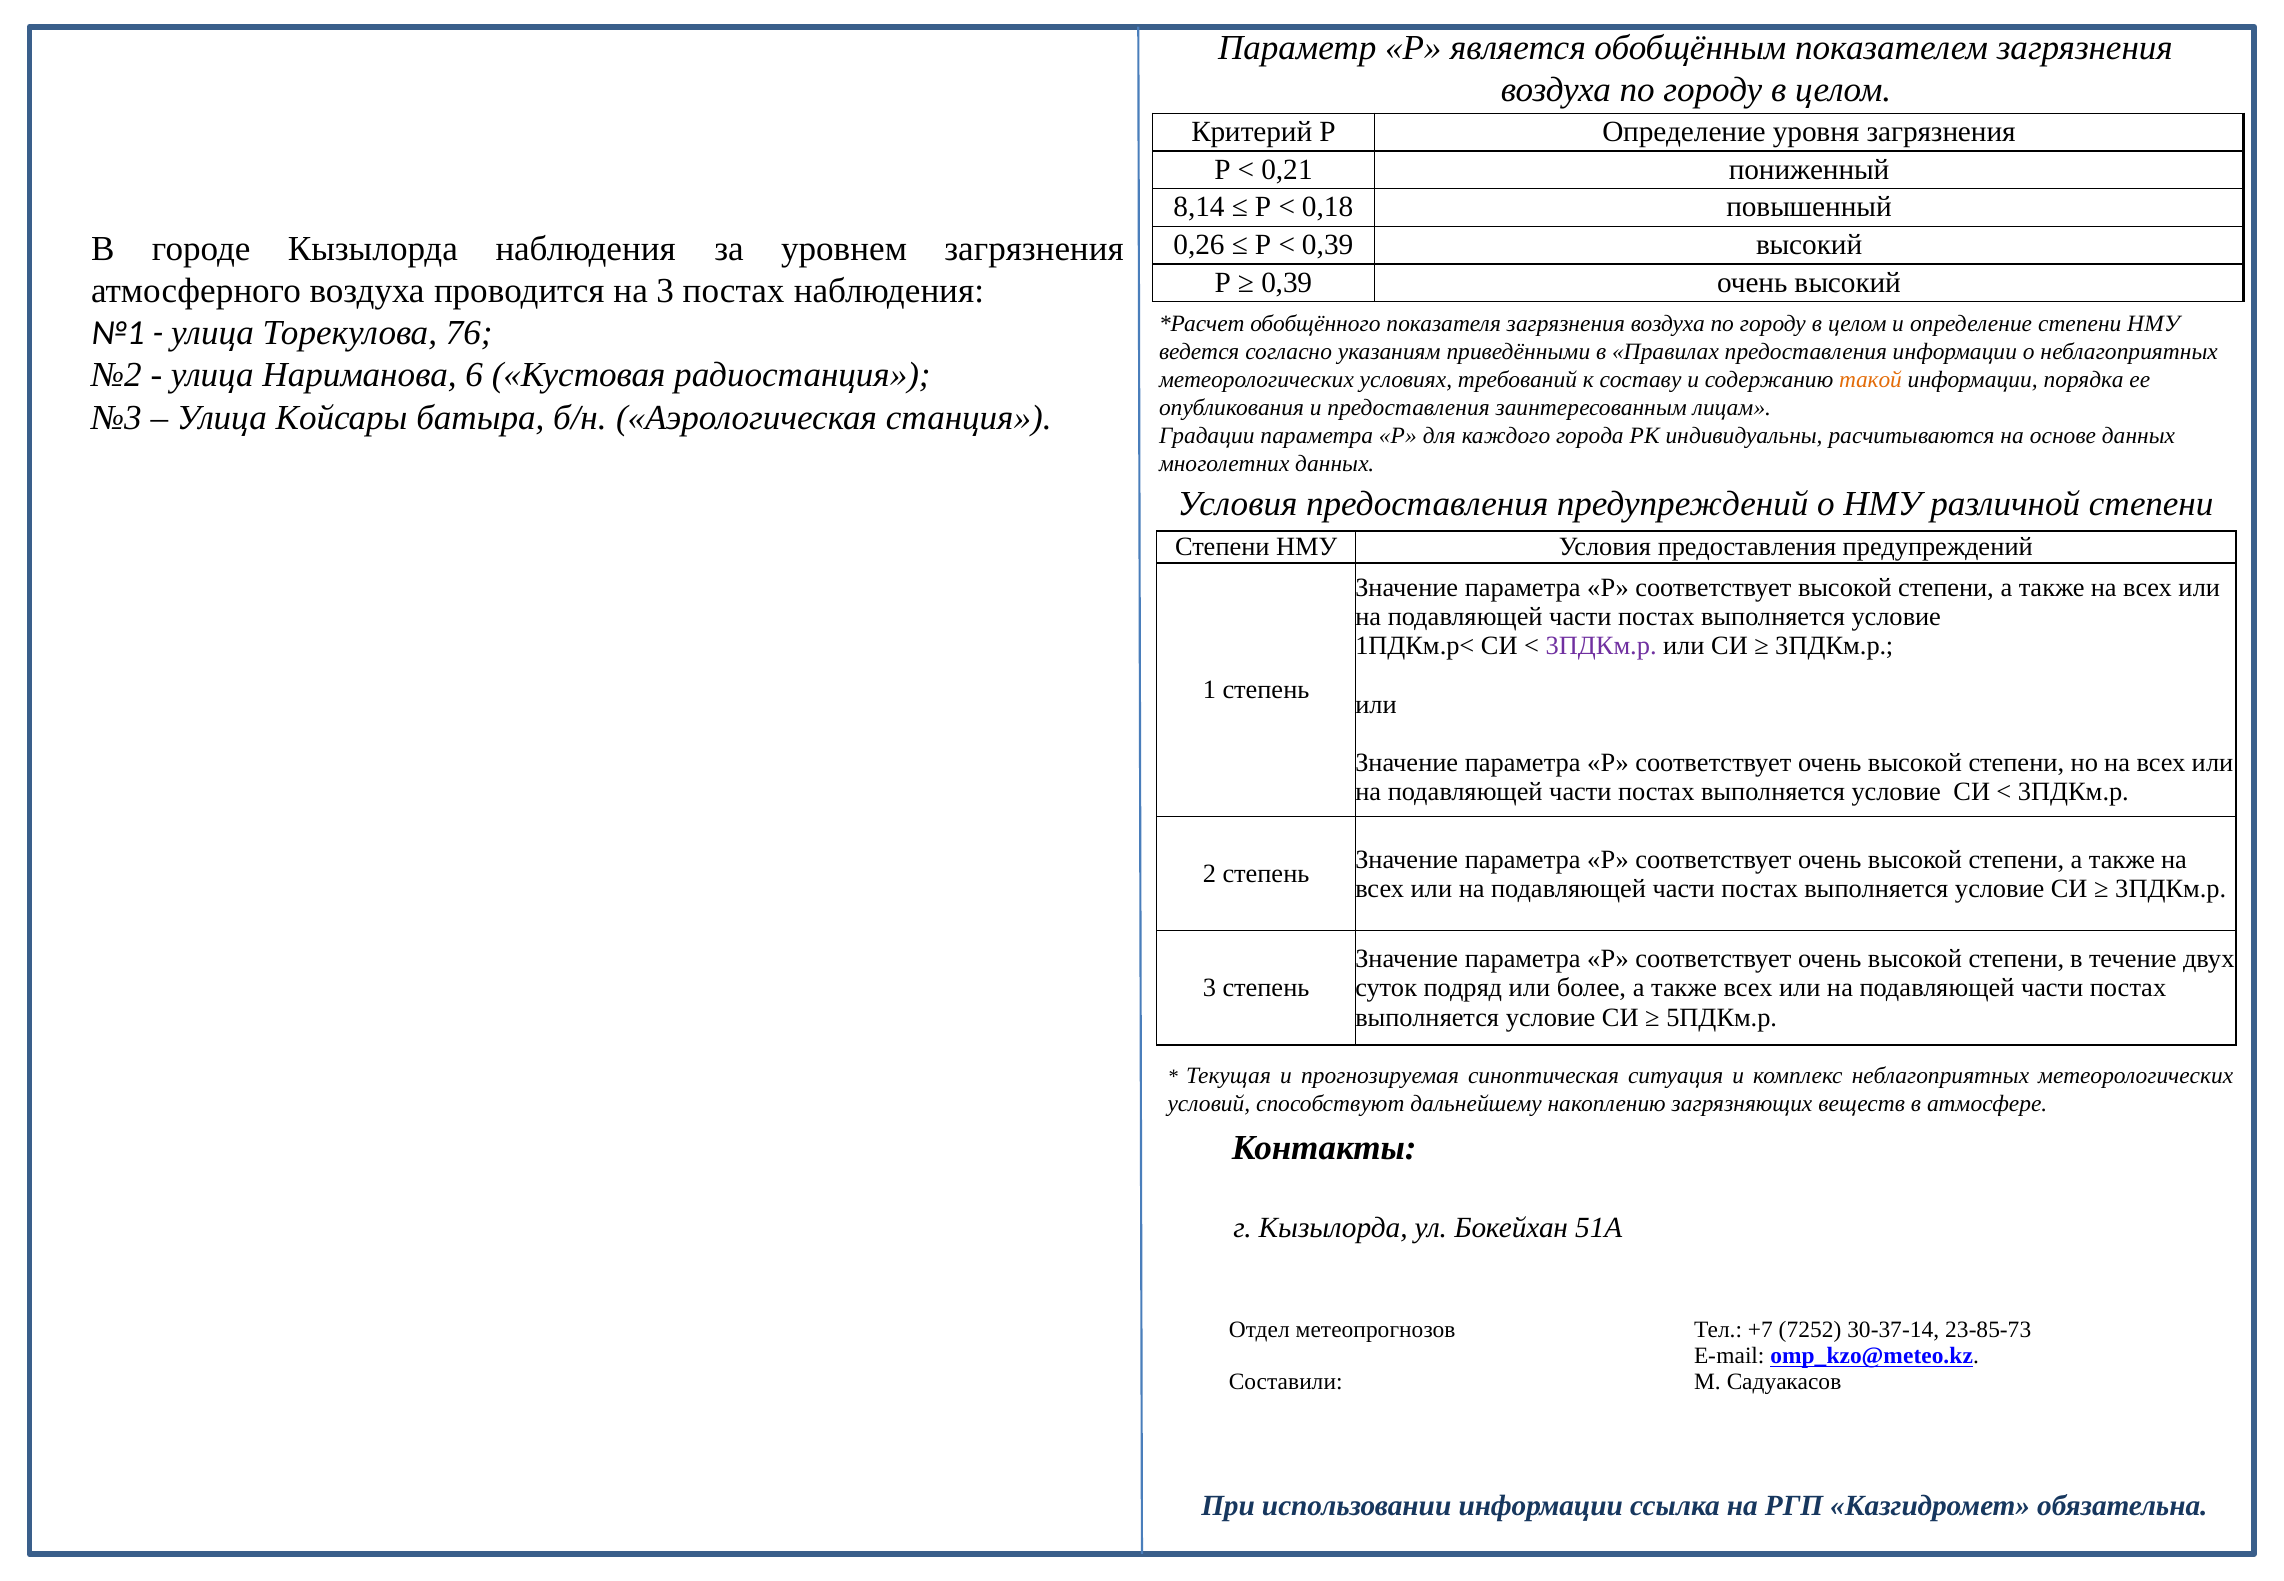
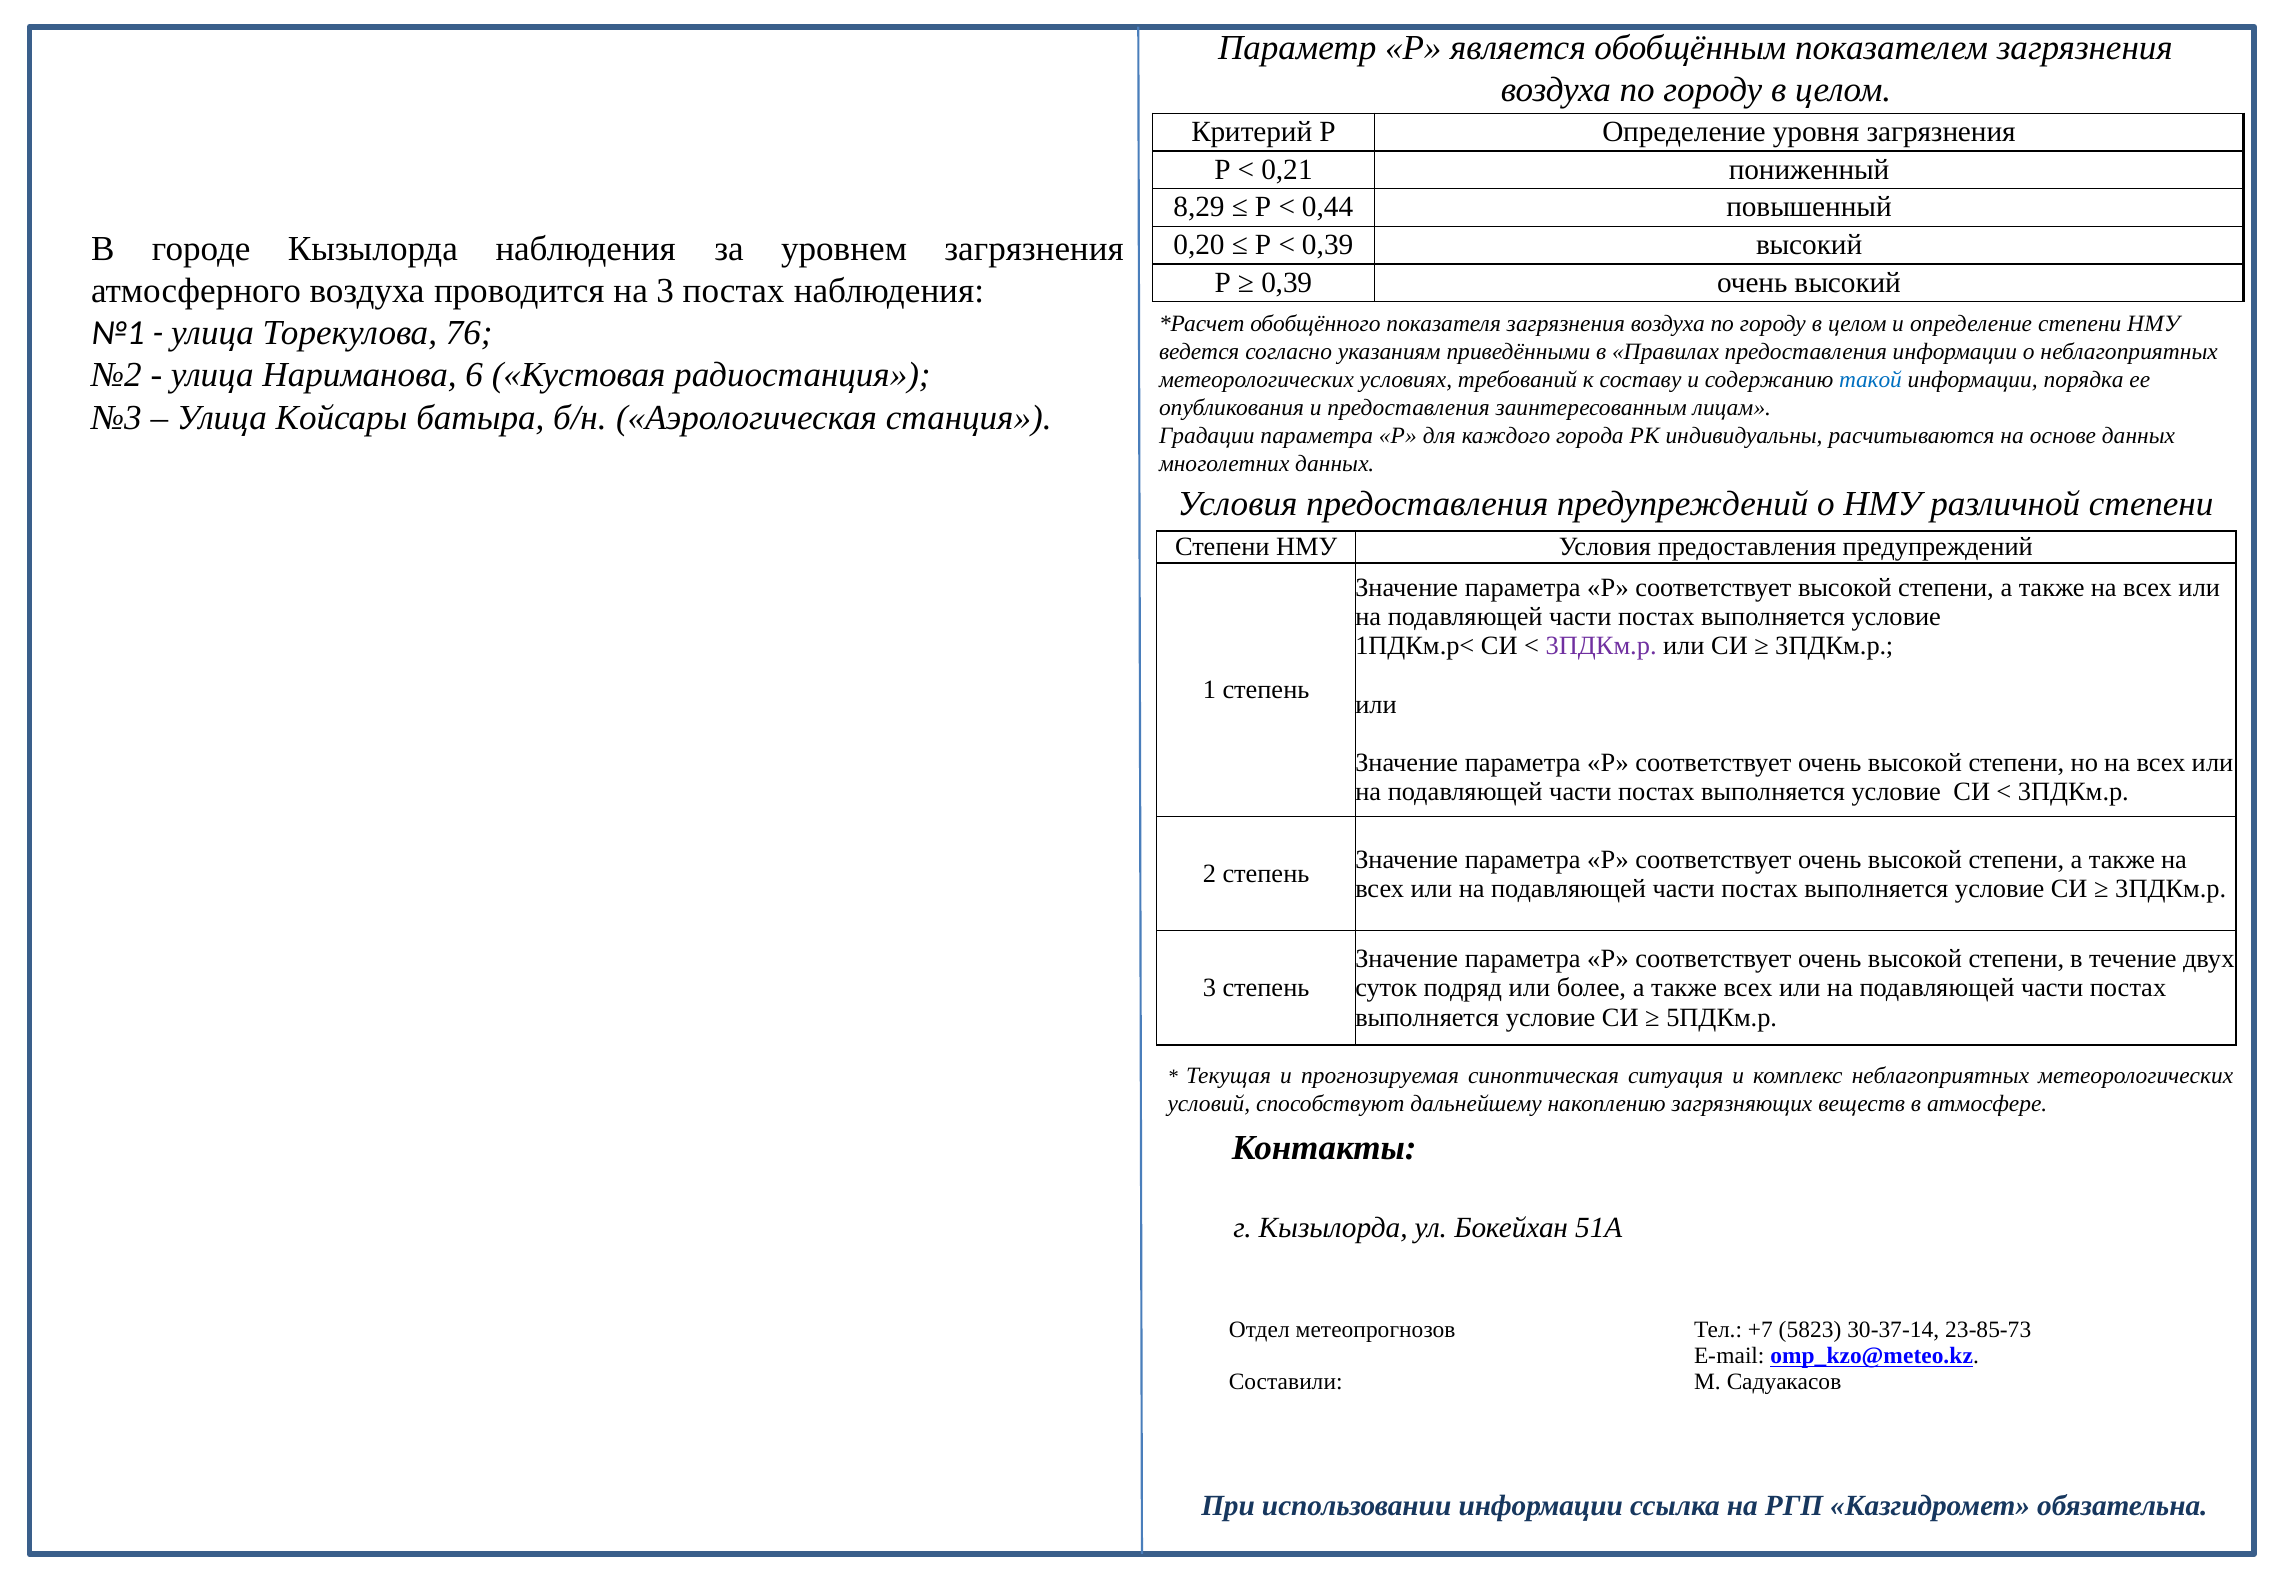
8,14: 8,14 -> 8,29
0,18: 0,18 -> 0,44
0,26: 0,26 -> 0,20
такой colour: orange -> blue
7252: 7252 -> 5823
